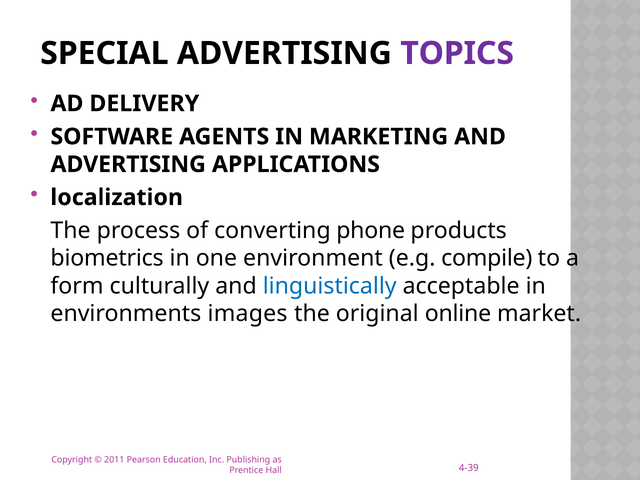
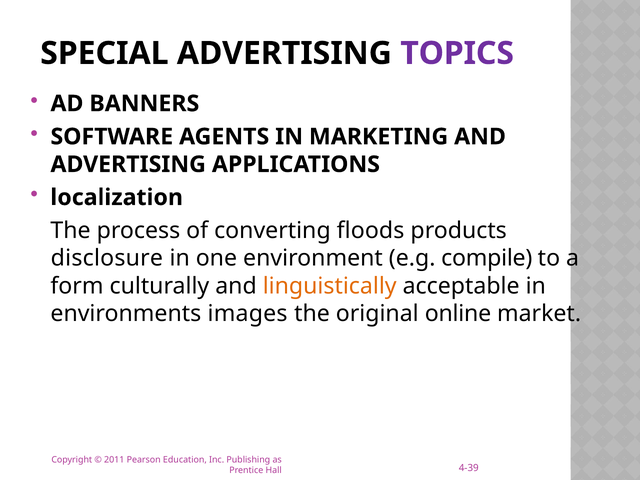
DELIVERY: DELIVERY -> BANNERS
phone: phone -> floods
biometrics: biometrics -> disclosure
linguistically colour: blue -> orange
